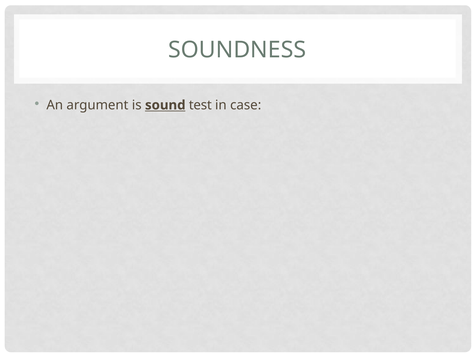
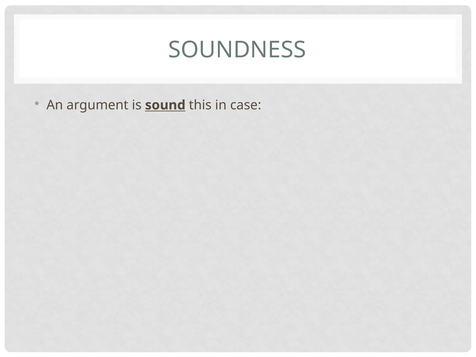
test: test -> this
